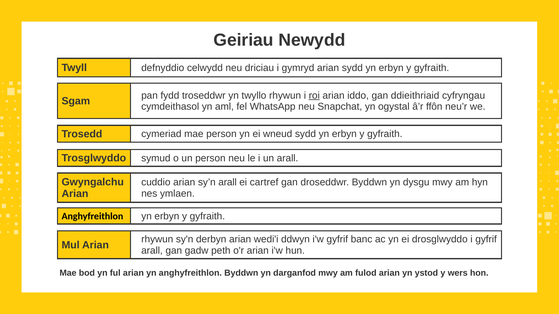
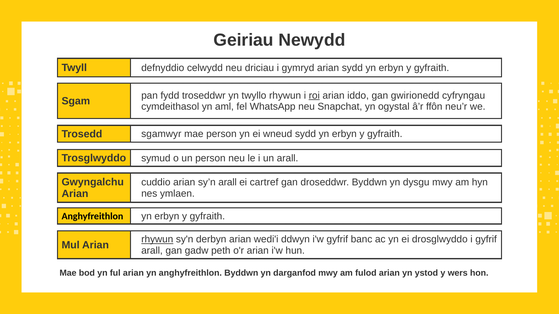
ddieithriaid: ddieithriaid -> gwirionedd
cymeriad: cymeriad -> sgamwyr
rhywun at (157, 240) underline: none -> present
